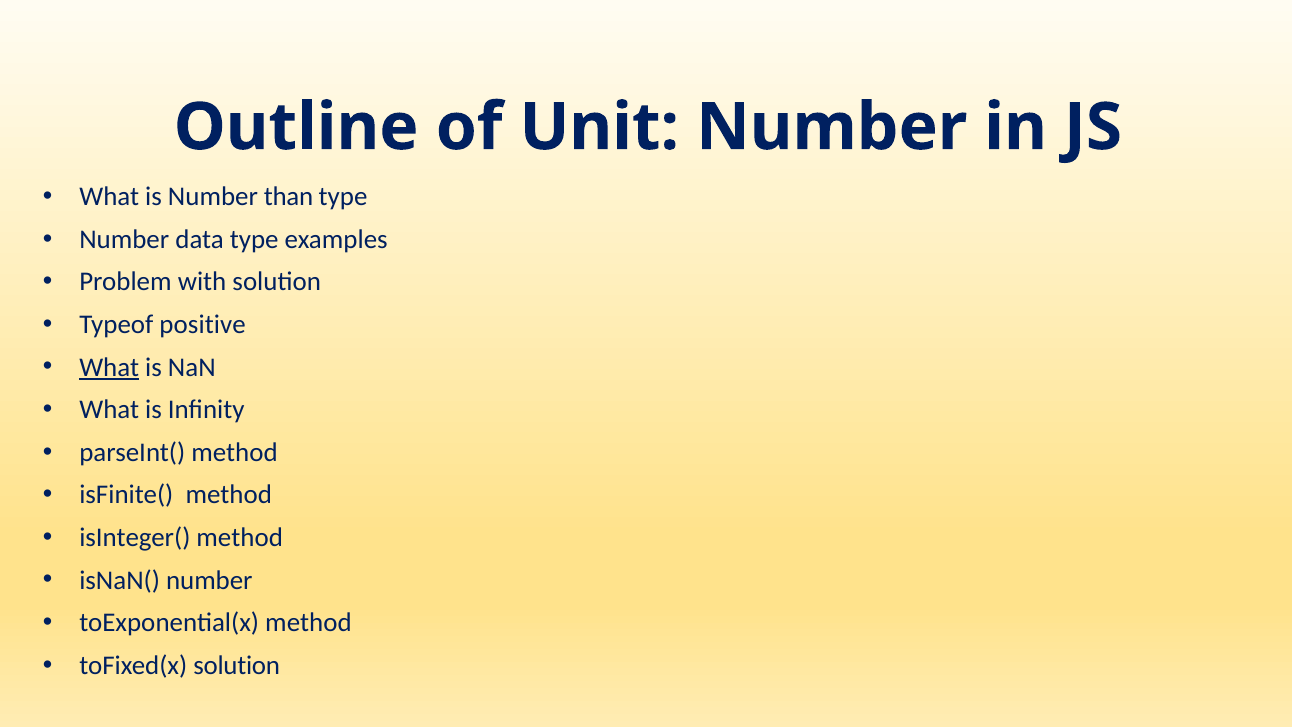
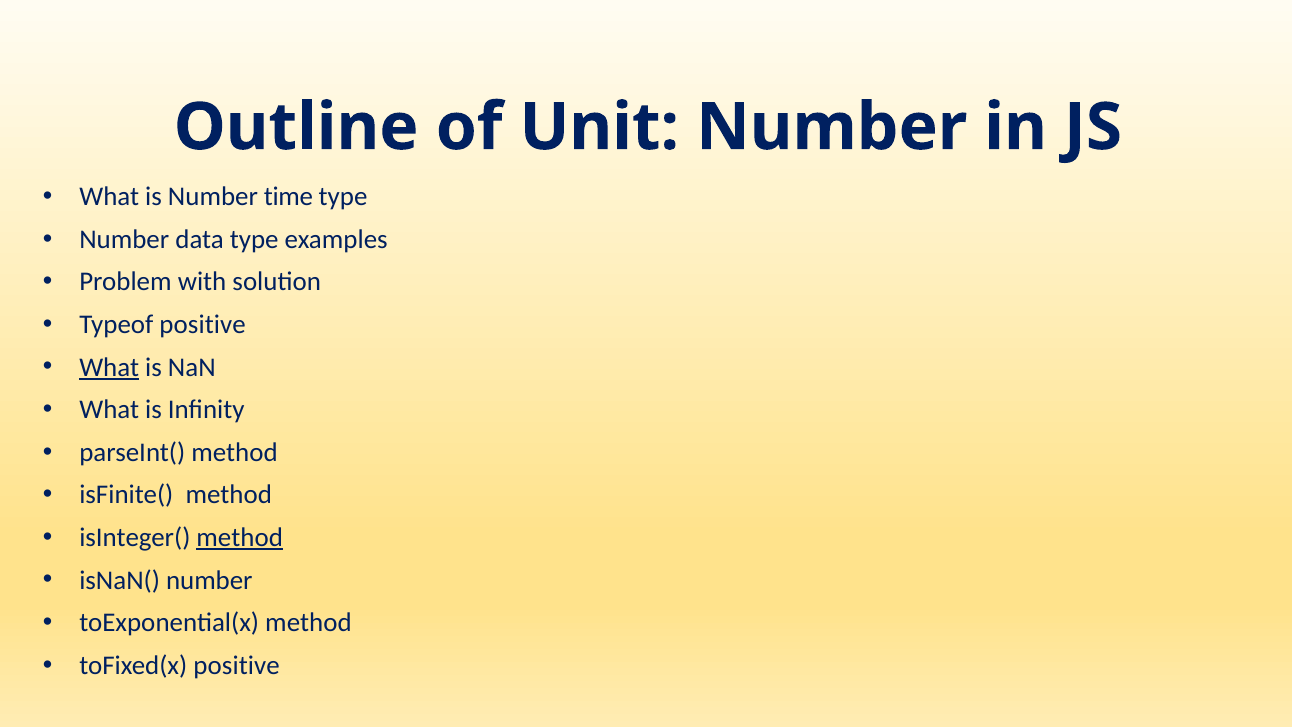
than: than -> time
method at (240, 537) underline: none -> present
toFixed(x solution: solution -> positive
